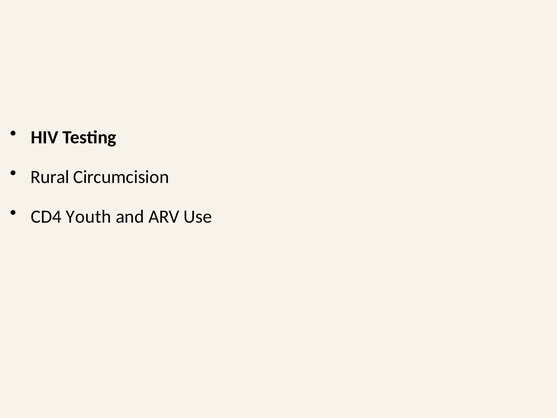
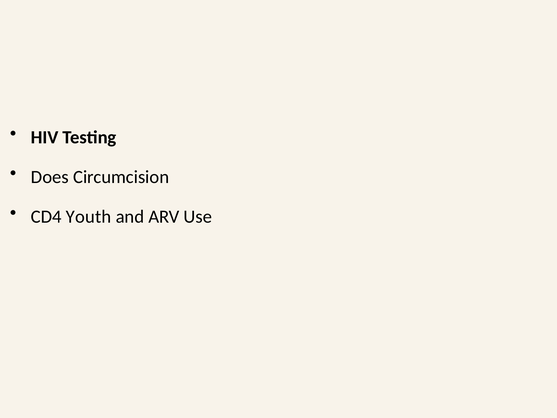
Rural: Rural -> Does
